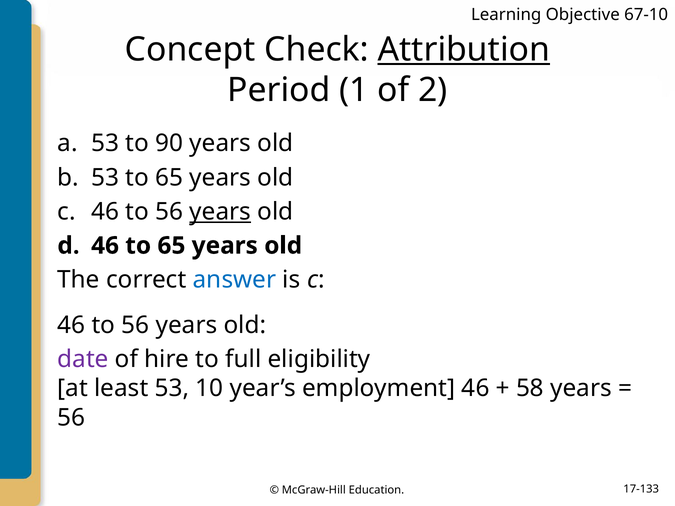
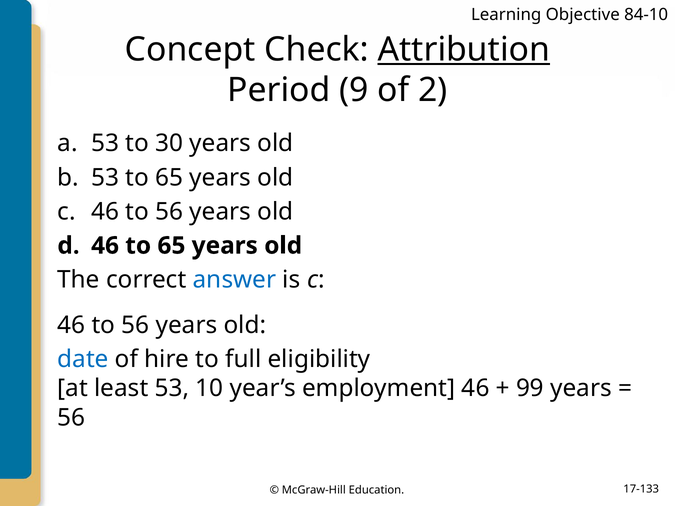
67-10: 67-10 -> 84-10
1: 1 -> 9
90: 90 -> 30
years at (220, 212) underline: present -> none
date colour: purple -> blue
58: 58 -> 99
